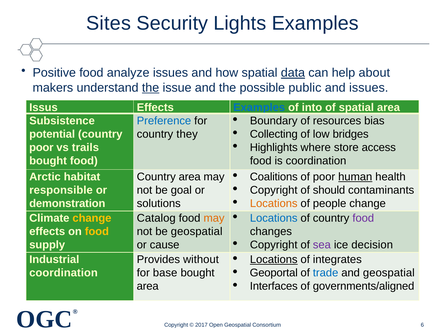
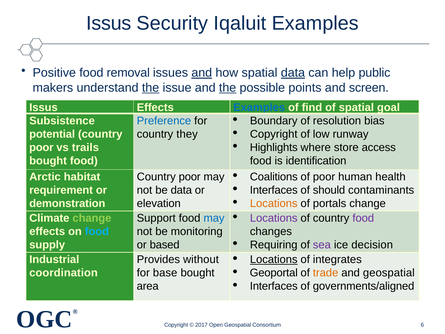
Sites at (109, 23): Sites -> Issus
Lights: Lights -> Iqaluit
analyze: analyze -> removal
and at (202, 73) underline: none -> present
about: about -> public
the at (228, 88) underline: none -> present
public: public -> points
and issues: issues -> screen
into: into -> find
spatial area: area -> goal
resources: resources -> resolution
Collecting at (274, 134): Collecting -> Copyright
bridges: bridges -> runway
is coordination: coordination -> identification
human underline: present -> none
area at (190, 177): area -> poor
Copyright at (274, 190): Copyright -> Interfaces
responsible: responsible -> requirement
be goal: goal -> data
people: people -> portals
solutions: solutions -> elevation
Locations at (274, 218) colour: blue -> purple
change at (92, 218) colour: yellow -> light green
Catalog: Catalog -> Support
may at (214, 218) colour: orange -> blue
food at (97, 231) colour: yellow -> light blue
be geospatial: geospatial -> monitoring
Copyright at (274, 245): Copyright -> Requiring
cause: cause -> based
trade colour: blue -> orange
